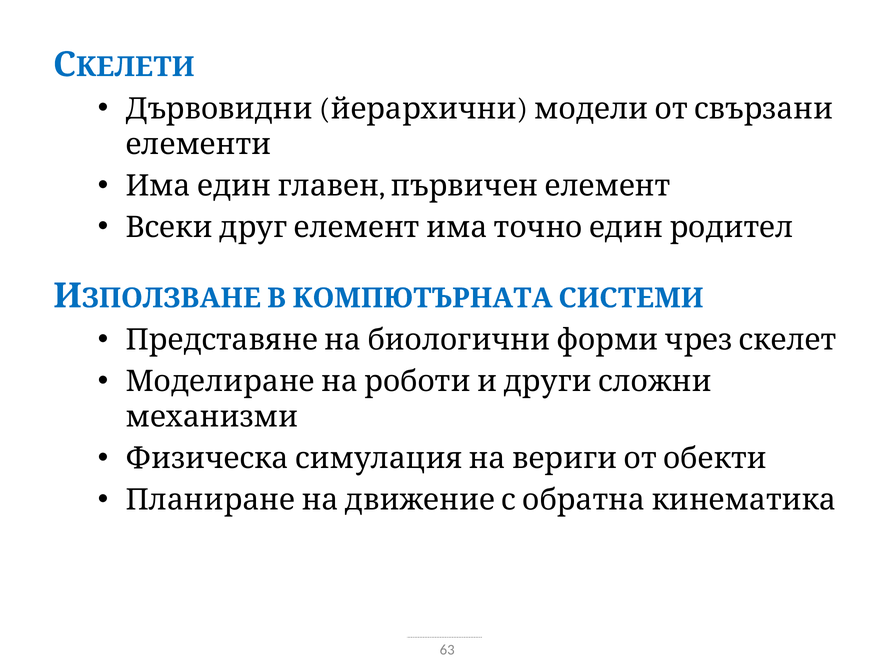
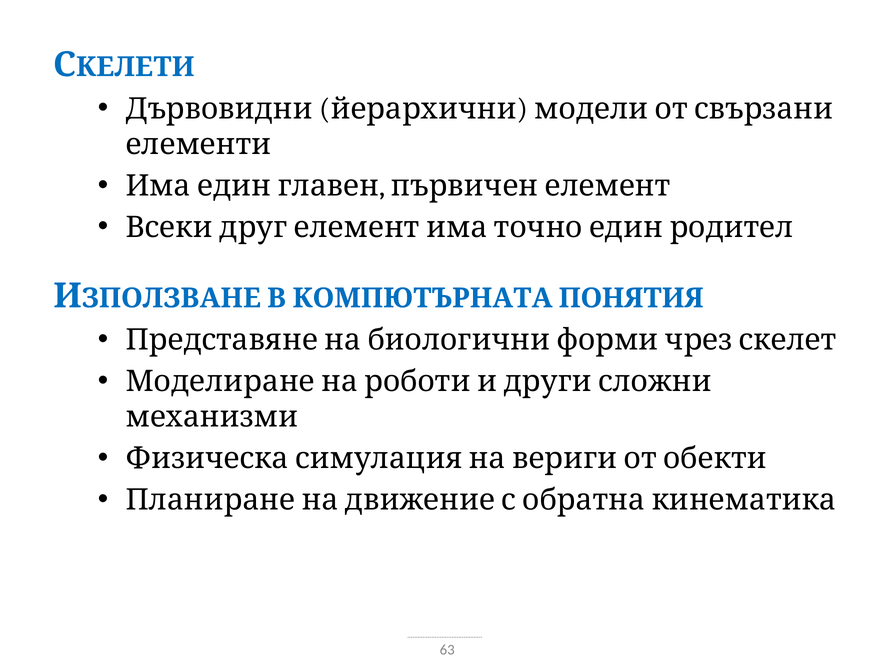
СИСТЕМИ: СИСТЕМИ -> ПОНЯТИЯ
